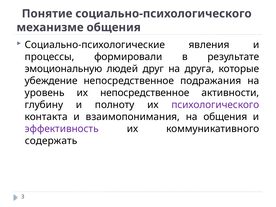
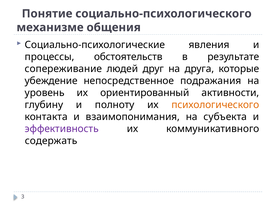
формировали: формировали -> обстоятельств
эмоциональную: эмоциональную -> сопереживание
их непосредственное: непосредственное -> ориентированный
психологического colour: purple -> orange
на общения: общения -> субъекта
